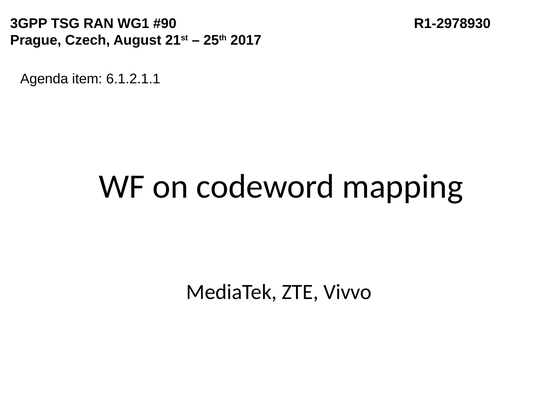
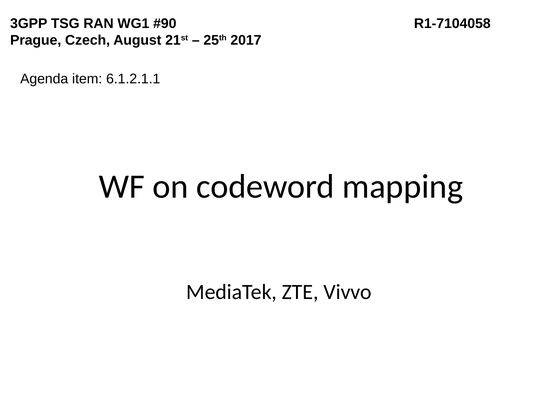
R1-2978930: R1-2978930 -> R1-7104058
